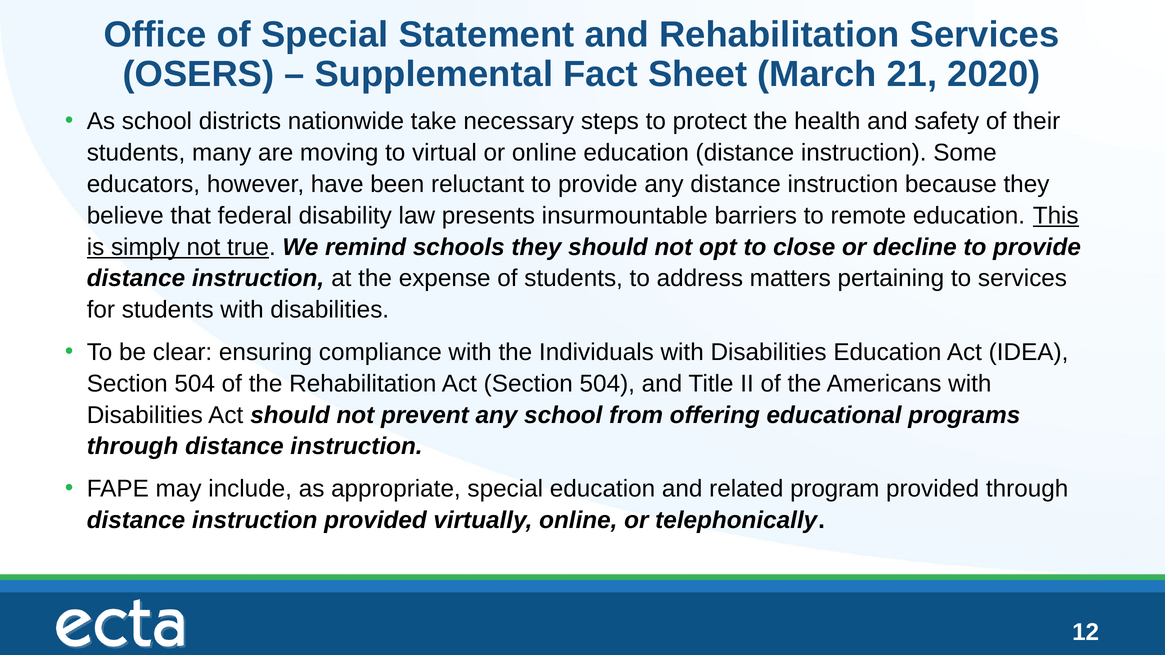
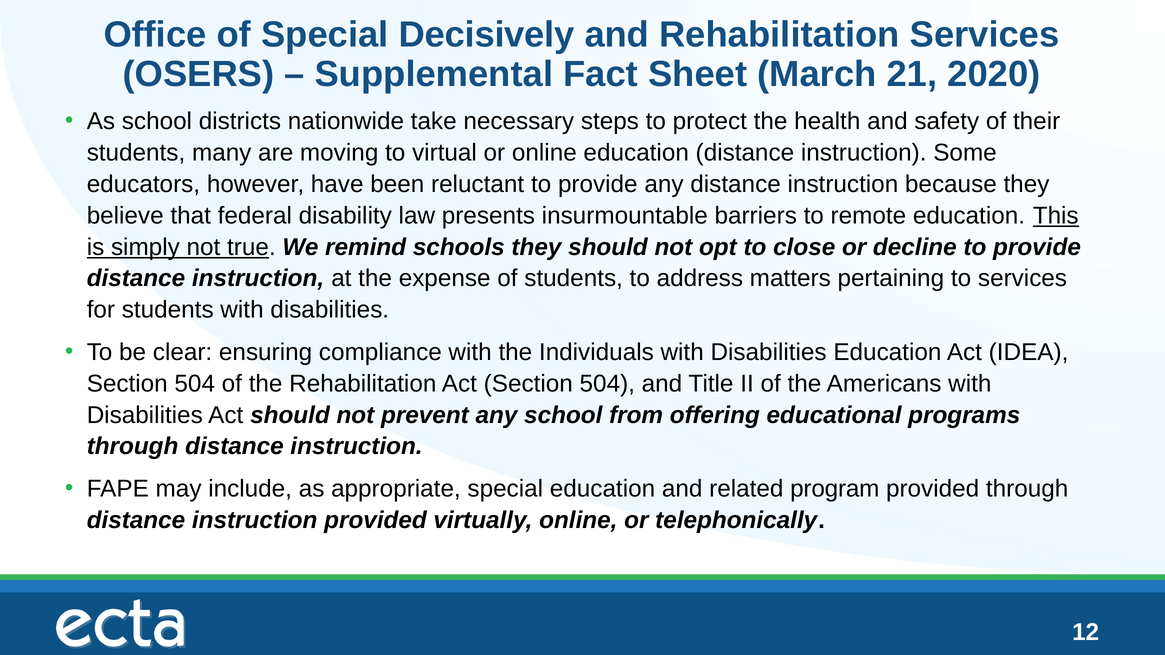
Statement: Statement -> Decisively
